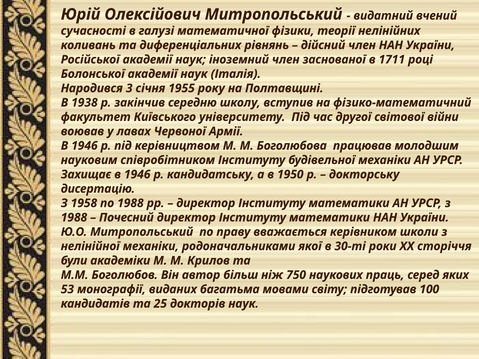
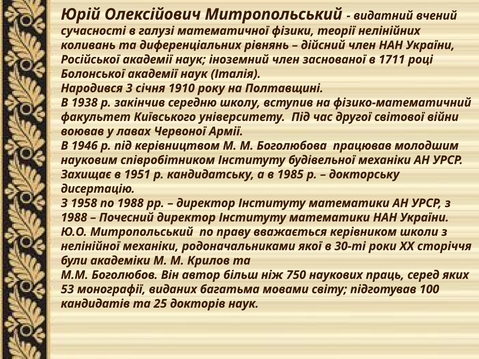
1955: 1955 -> 1910
Захищає в 1946: 1946 -> 1951
1950: 1950 -> 1985
